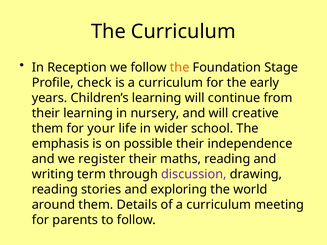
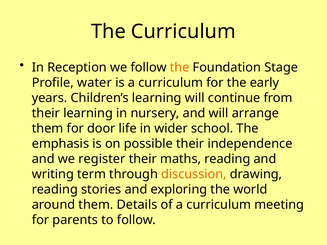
check: check -> water
creative: creative -> arrange
your: your -> door
discussion colour: purple -> orange
